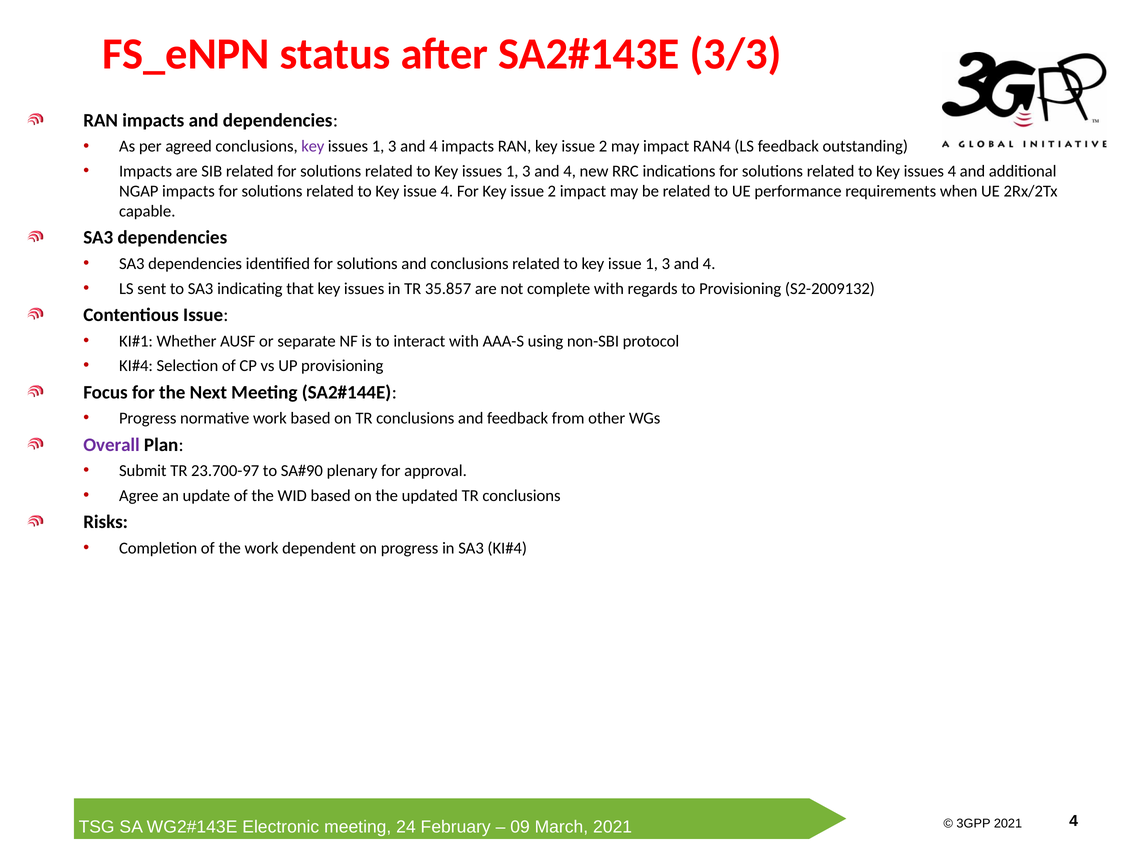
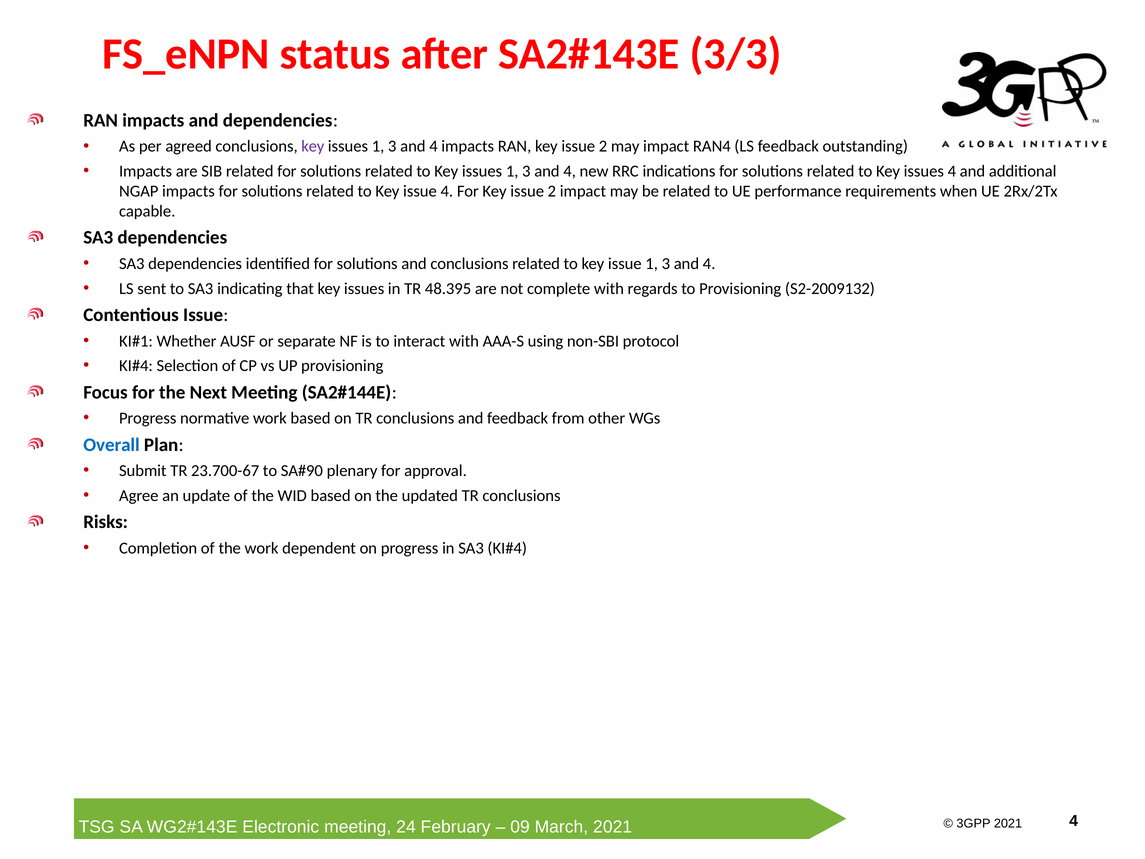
35.857: 35.857 -> 48.395
Overall colour: purple -> blue
23.700-97: 23.700-97 -> 23.700-67
